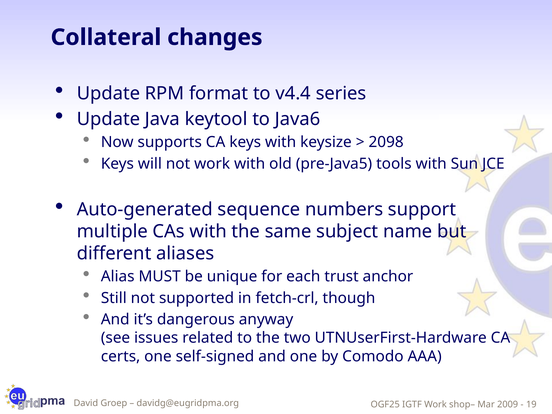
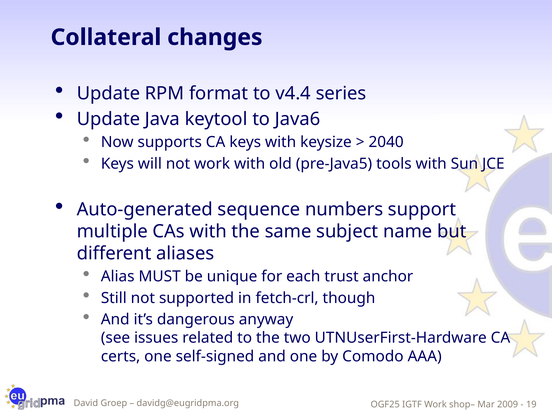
2098: 2098 -> 2040
